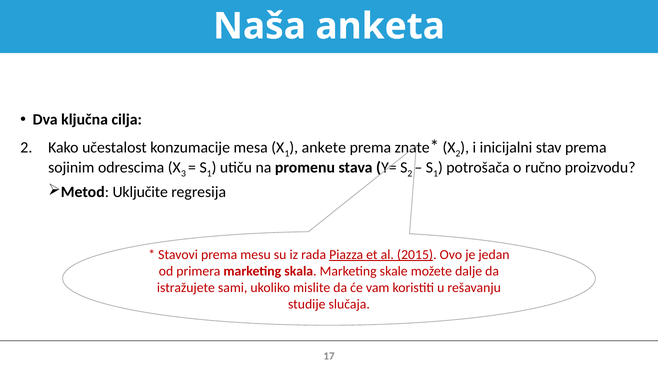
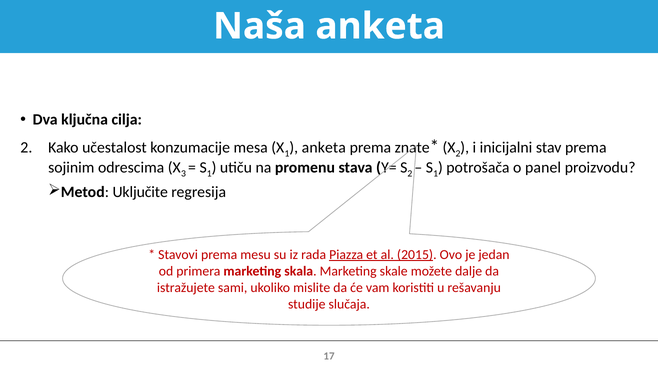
ankete at (324, 148): ankete -> anketa
ručno: ručno -> panel
